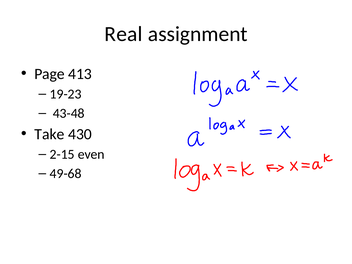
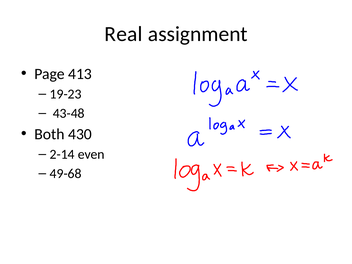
Take: Take -> Both
2-15: 2-15 -> 2-14
